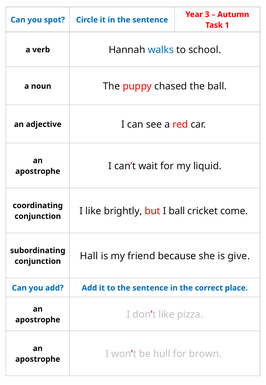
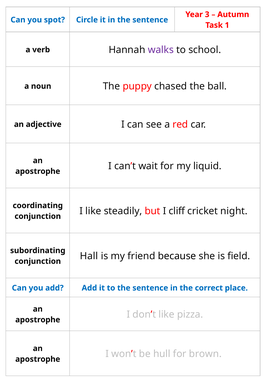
walks colour: blue -> purple
brightly: brightly -> steadily
I ball: ball -> cliff
come: come -> night
give: give -> field
